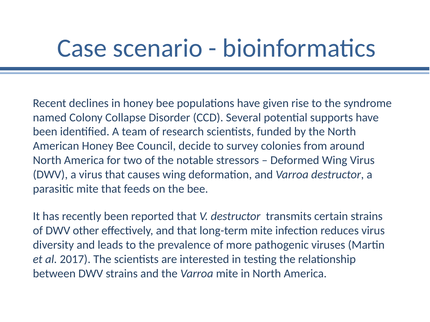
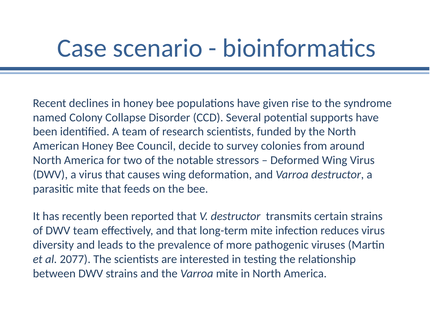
DWV other: other -> team
2017: 2017 -> 2077
